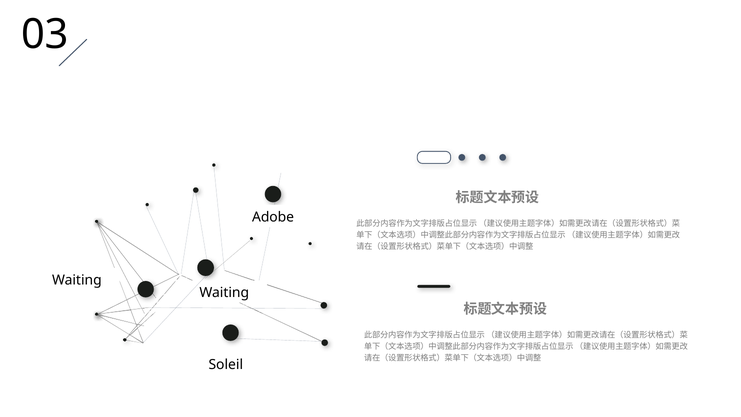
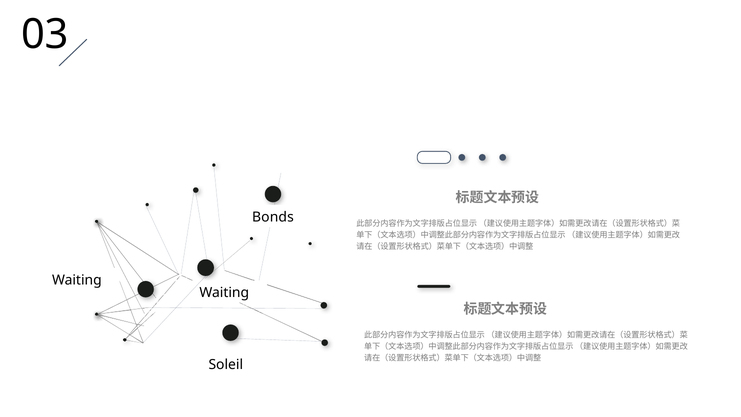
Adobe: Adobe -> Bonds
